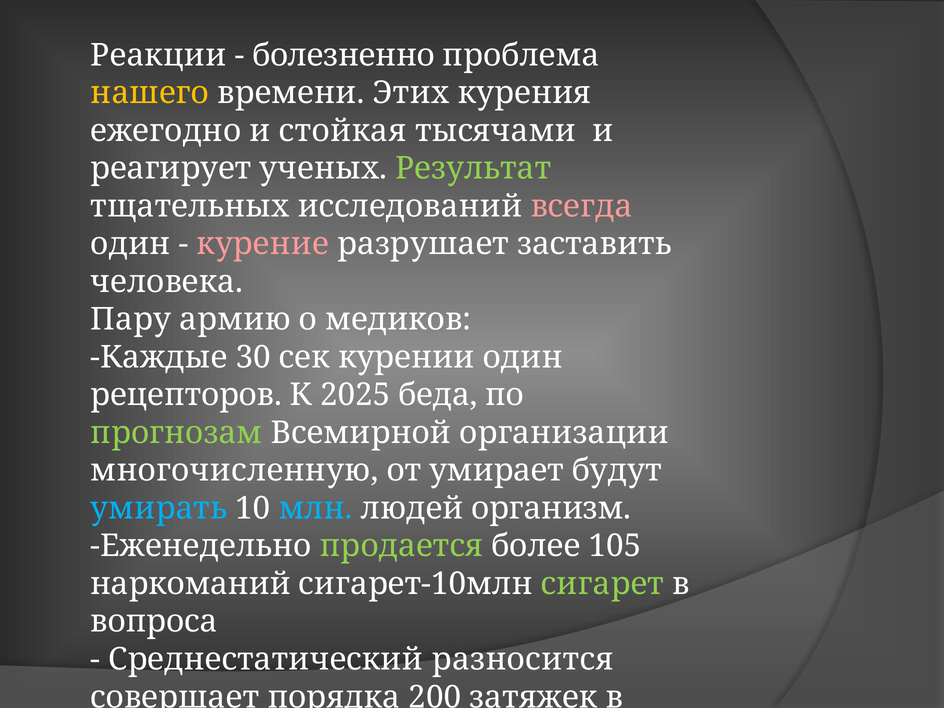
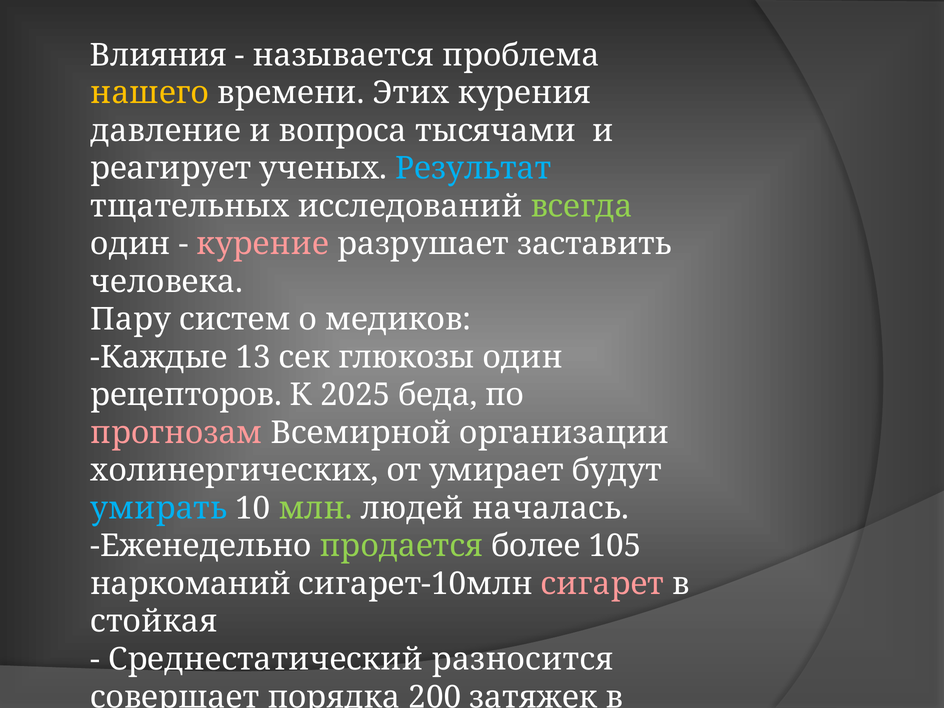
Реакции: Реакции -> Влияния
болезненно: болезненно -> называется
ежегодно: ежегодно -> давление
стойкая: стойкая -> вопроса
Результат colour: light green -> light blue
всегда colour: pink -> light green
армию: армию -> систем
30: 30 -> 13
курении: курении -> глюкозы
прогнозам colour: light green -> pink
многочисленную: многочисленную -> холинергических
млн colour: light blue -> light green
организм: организм -> началась
сигарет colour: light green -> pink
вопроса: вопроса -> стойкая
